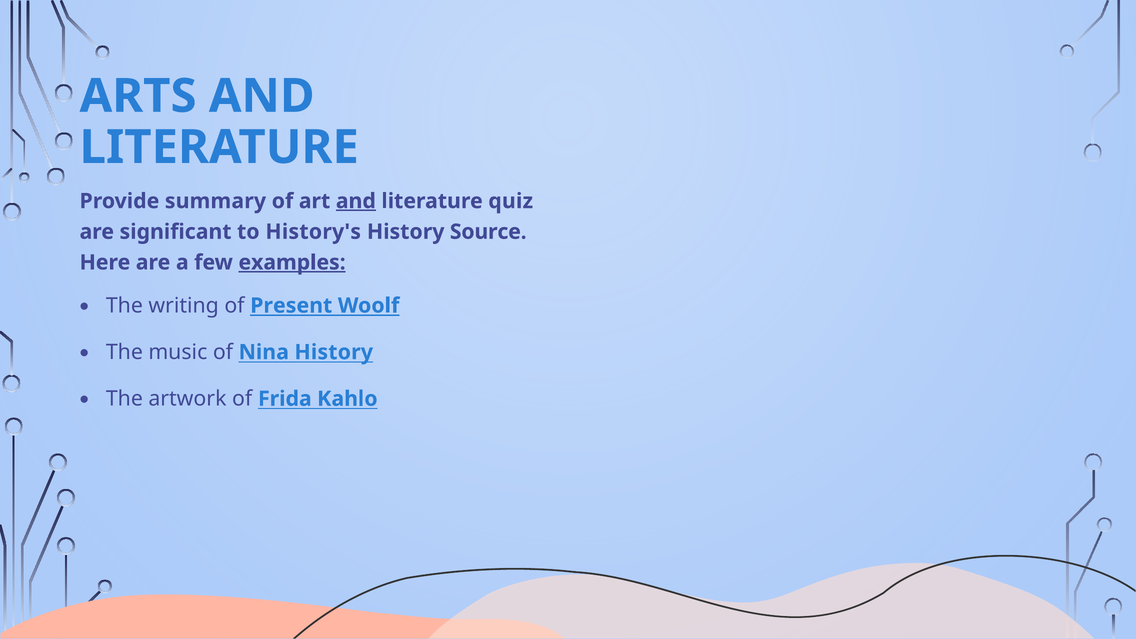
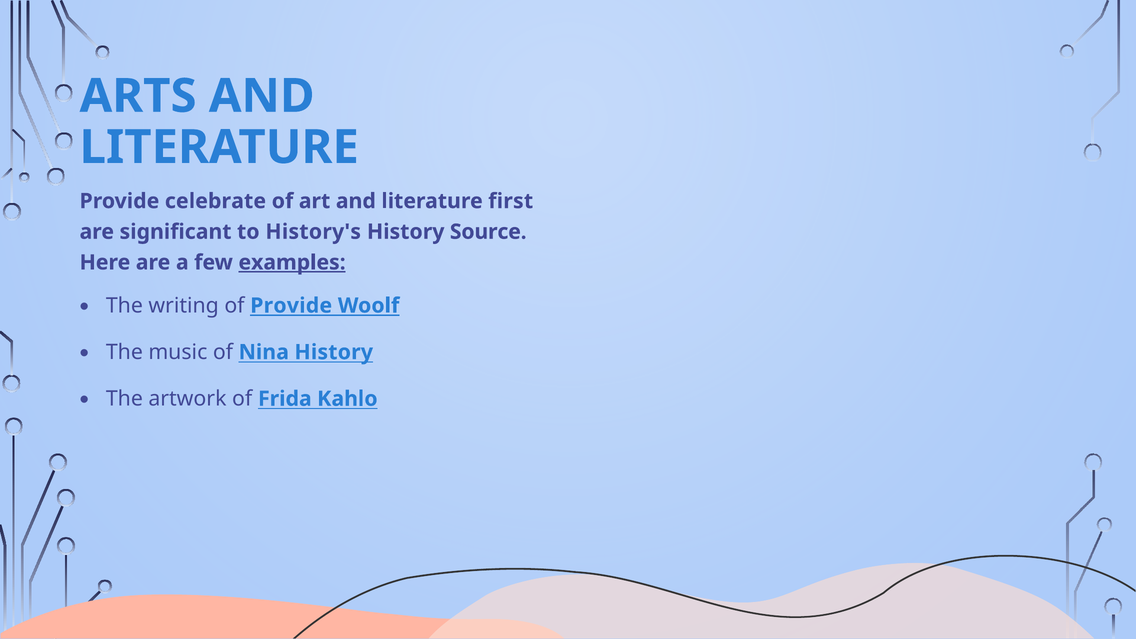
summary: summary -> celebrate
and at (356, 201) underline: present -> none
quiz: quiz -> first
of Present: Present -> Provide
